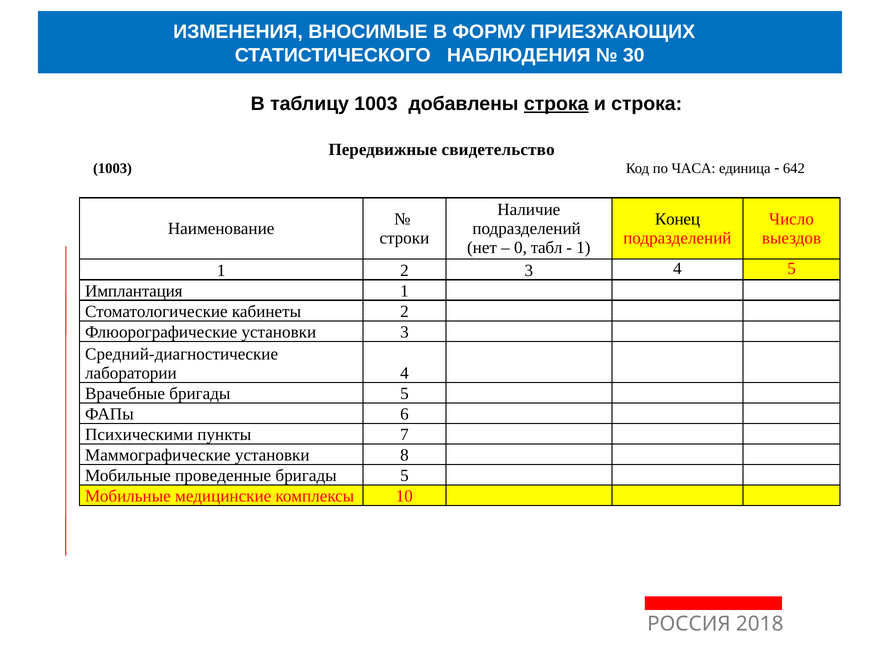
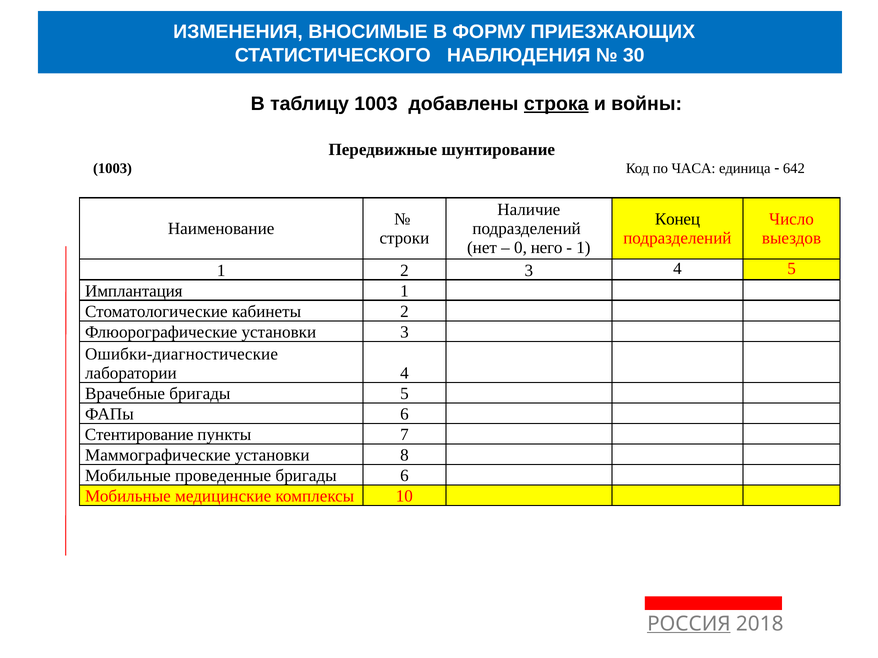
и строка: строка -> войны
свидетельство: свидетельство -> шунтирование
табл: табл -> него
Средний-диагностические: Средний-диагностические -> Ошибки-диагностические
Психическими: Психическими -> Стентирование
5 at (404, 476): 5 -> 6
РОССИЯ underline: none -> present
